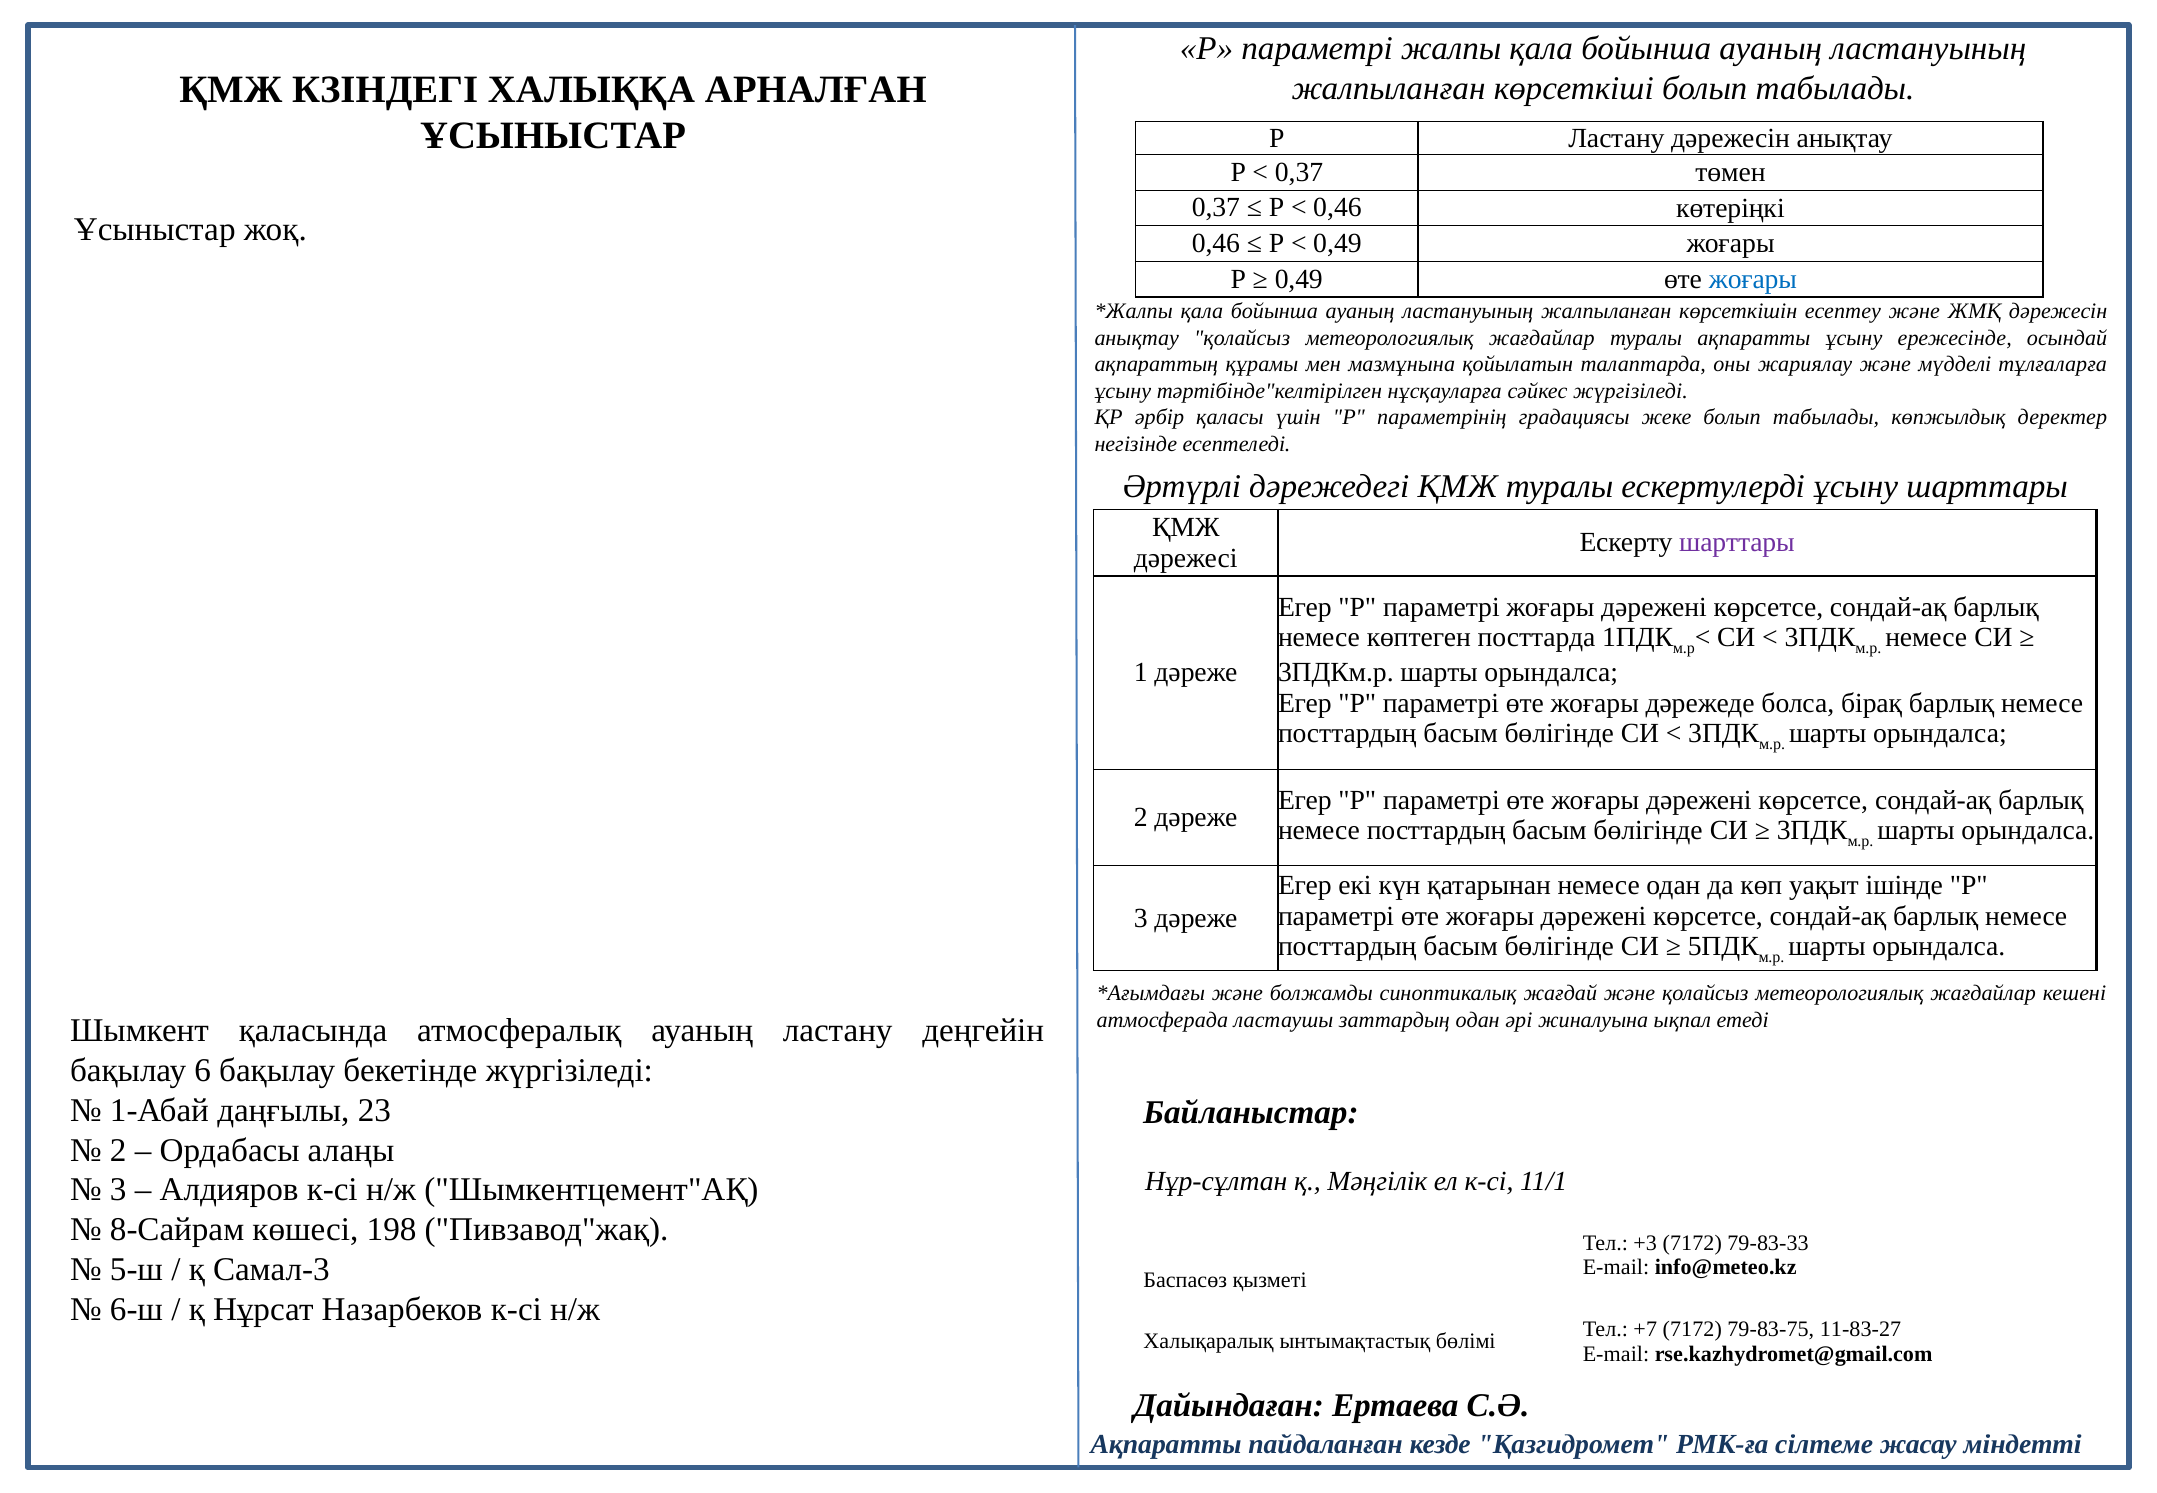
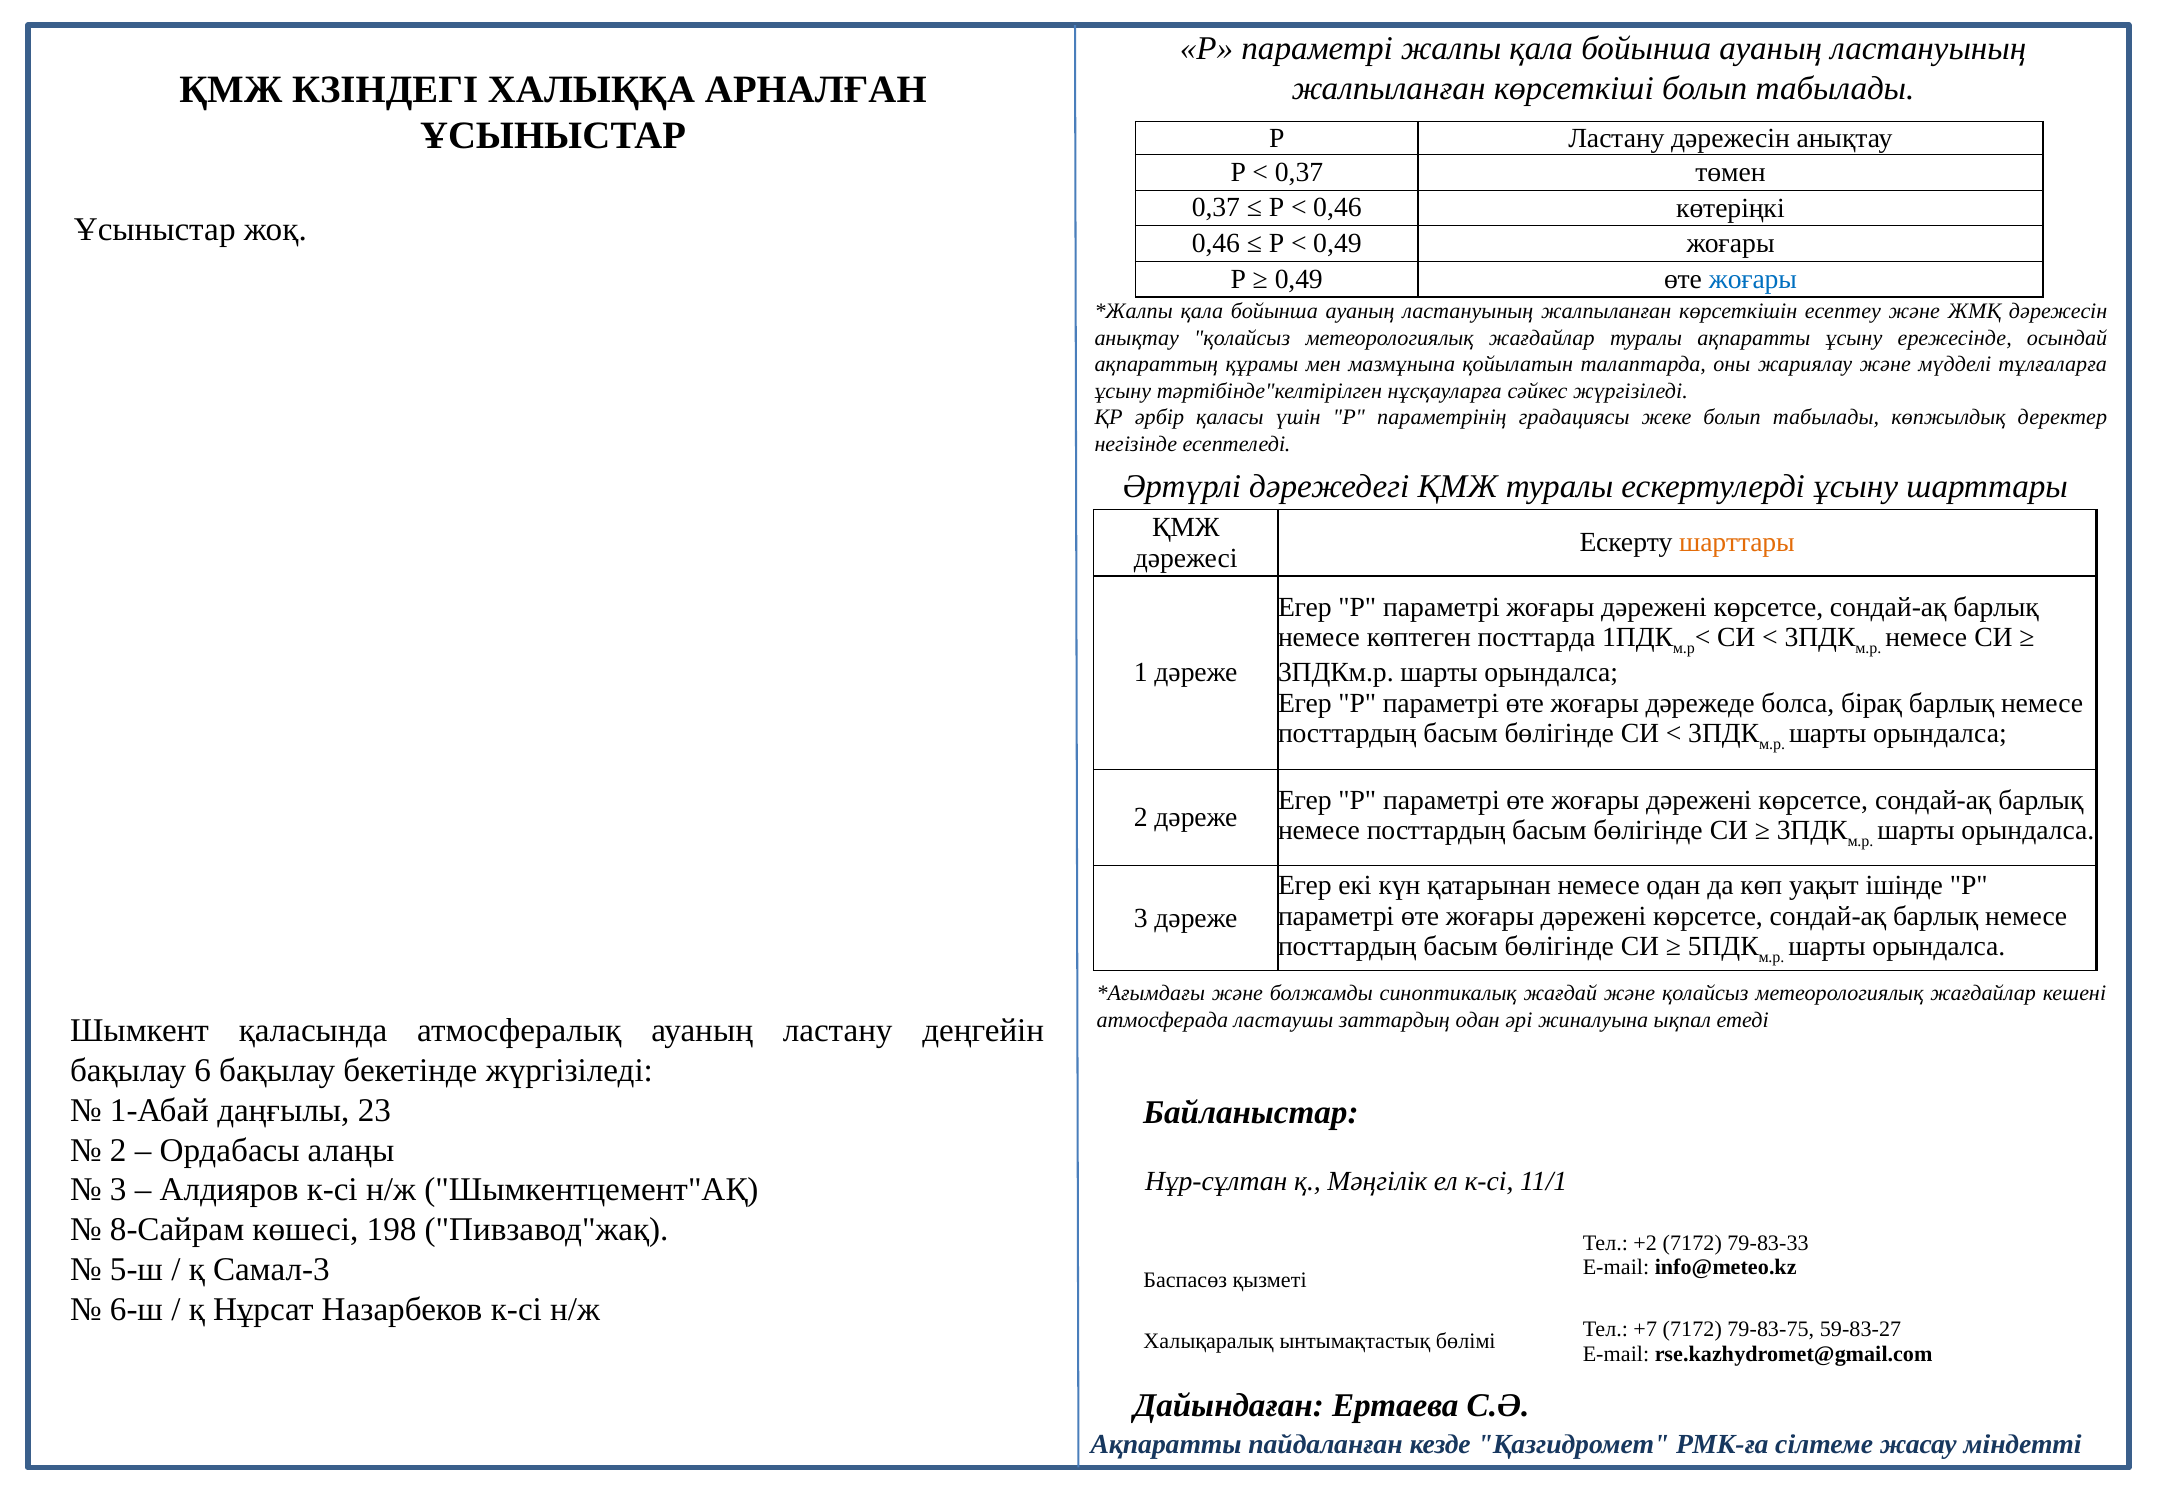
шарттары at (1737, 543) colour: purple -> orange
+3: +3 -> +2
11-83-27: 11-83-27 -> 59-83-27
